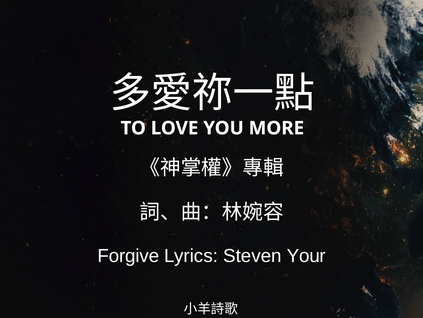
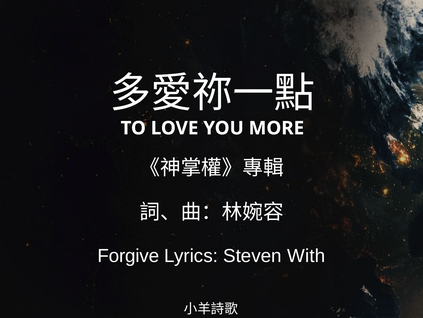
Your: Your -> With
